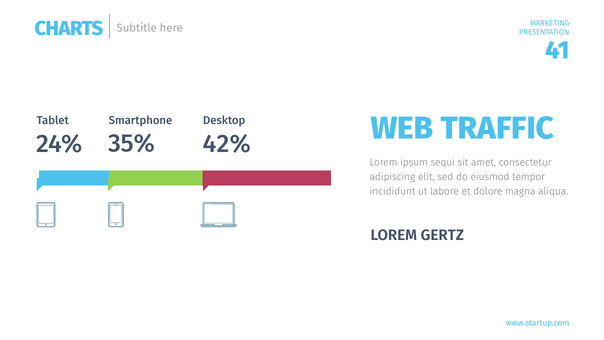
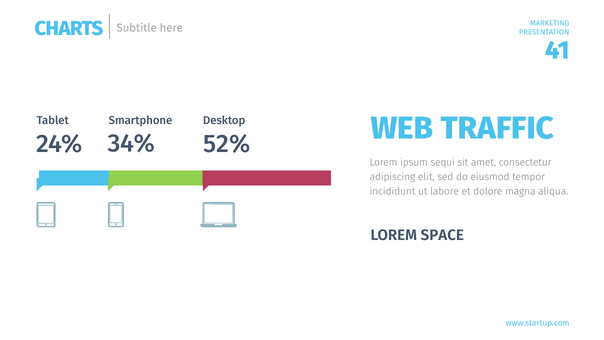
35%: 35% -> 34%
42%: 42% -> 52%
GERTZ: GERTZ -> SPACE
